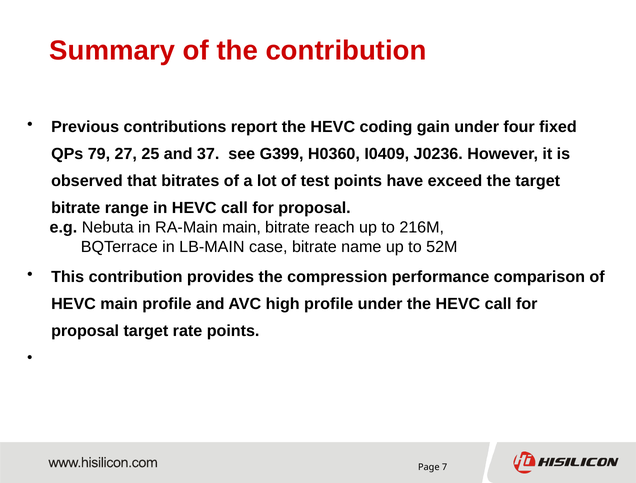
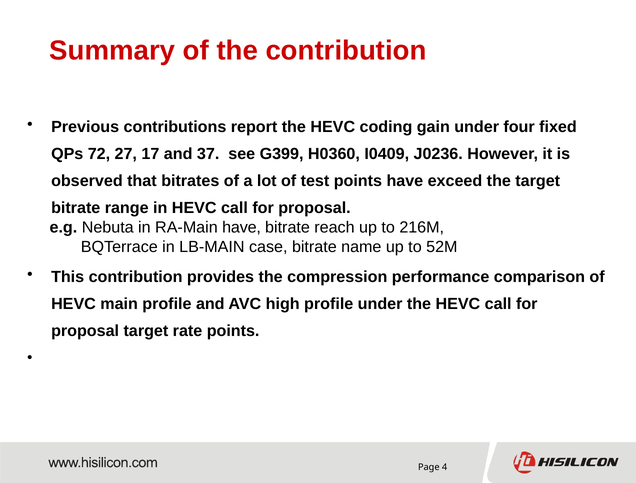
79: 79 -> 72
25: 25 -> 17
RA-Main main: main -> have
7: 7 -> 4
